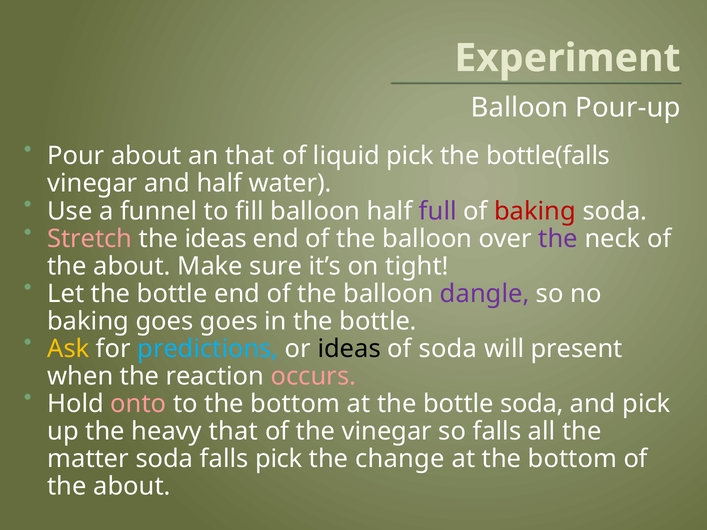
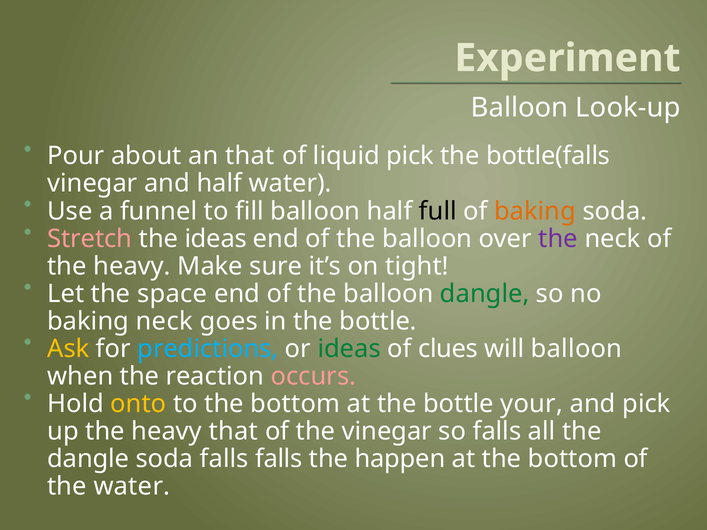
Pour-up: Pour-up -> Look-up
full colour: purple -> black
baking at (535, 211) colour: red -> orange
about at (132, 266): about -> heavy
Let the bottle: bottle -> space
dangle at (485, 294) colour: purple -> green
baking goes: goes -> neck
ideas at (349, 349) colour: black -> green
of soda: soda -> clues
will present: present -> balloon
onto colour: pink -> yellow
bottle soda: soda -> your
matter at (88, 459): matter -> dangle
falls pick: pick -> falls
change: change -> happen
about at (132, 487): about -> water
